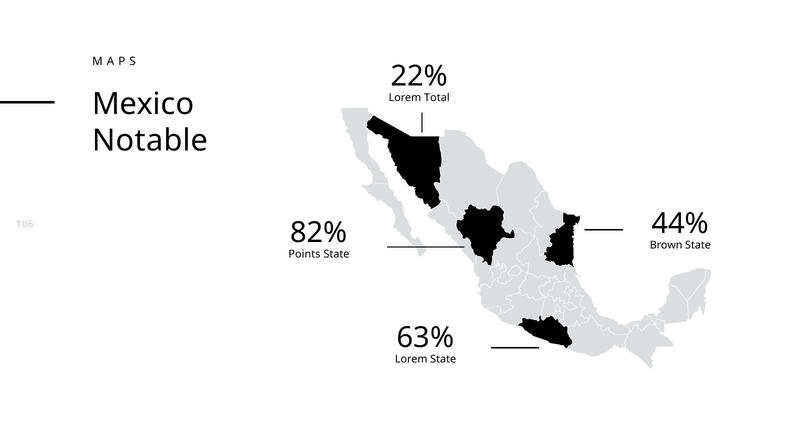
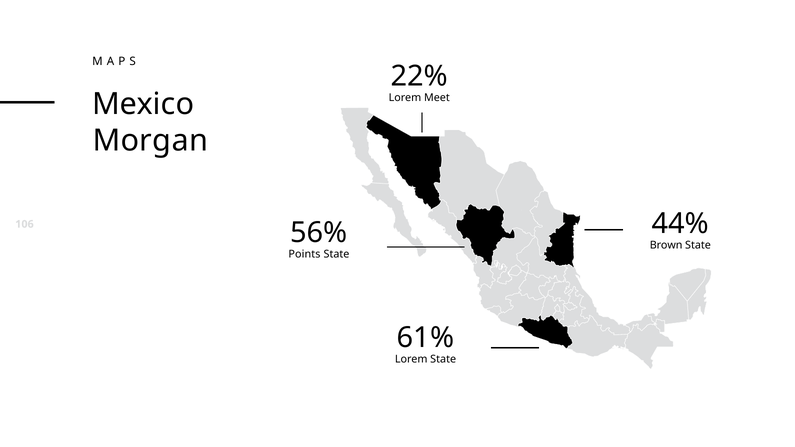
Total: Total -> Meet
Notable: Notable -> Morgan
82%: 82% -> 56%
63%: 63% -> 61%
